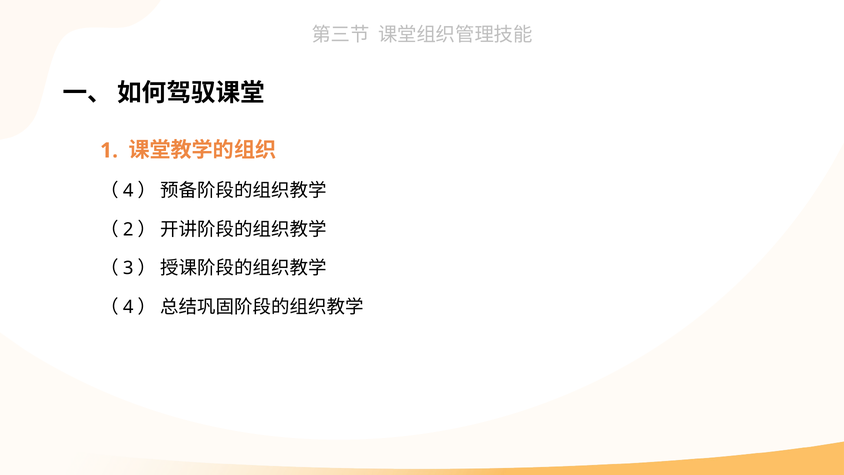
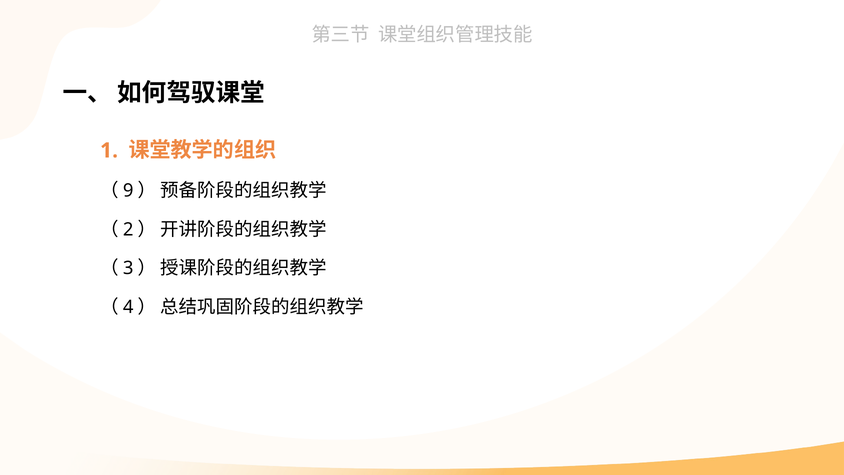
4 at (128, 191): 4 -> 9
